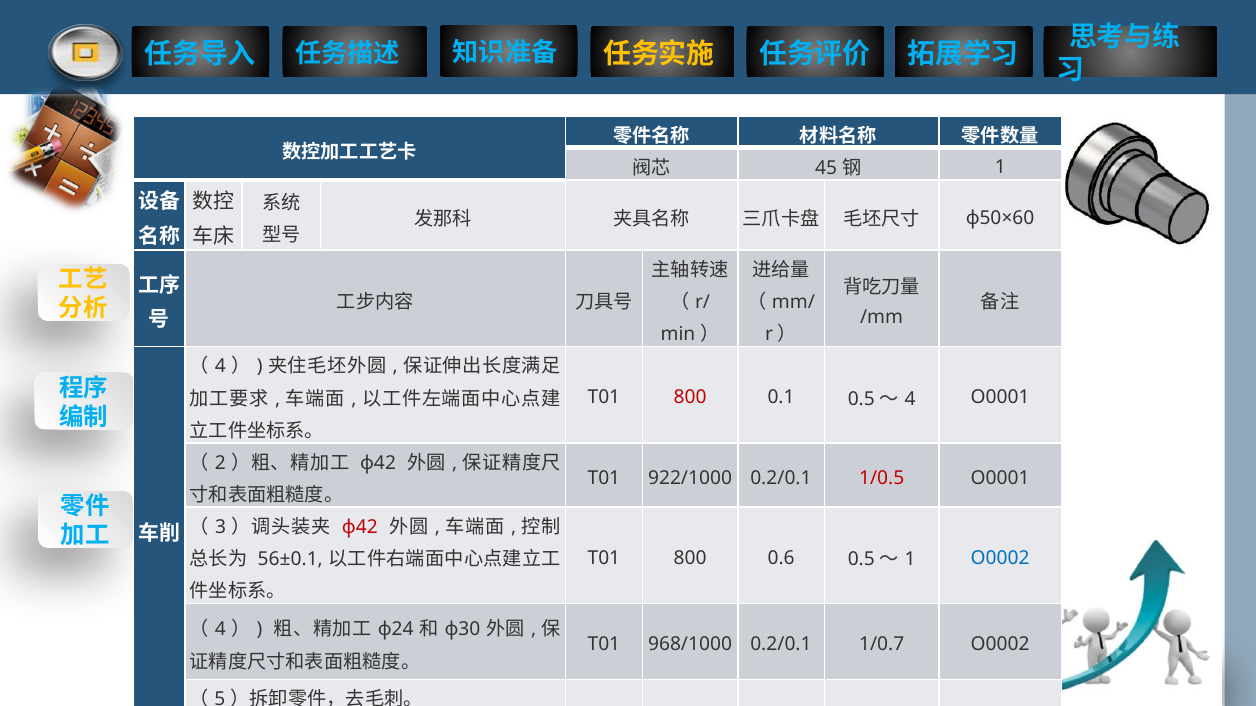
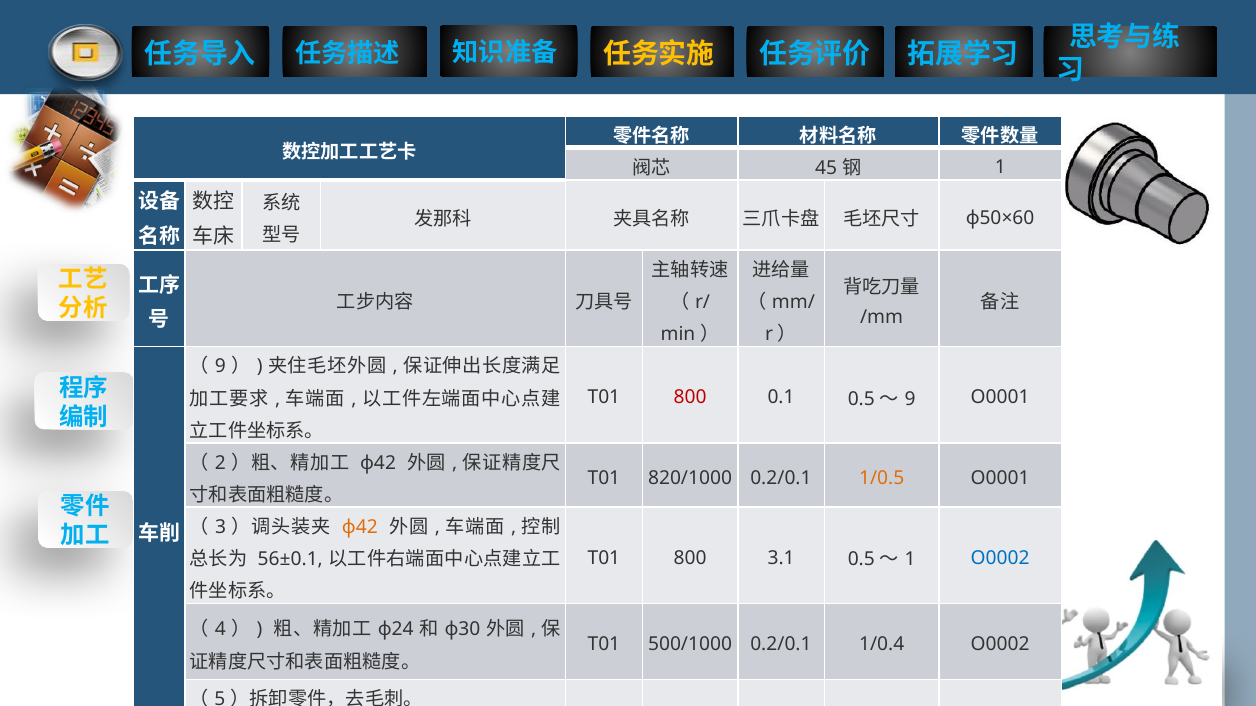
4 at (220, 367): 4 -> 9
4 at (910, 399): 4 -> 9
922/1000: 922/1000 -> 820/1000
1/0.5 colour: red -> orange
ϕ42 at (360, 528) colour: red -> orange
0.6: 0.6 -> 3.1
968/1000: 968/1000 -> 500/1000
1/0.7: 1/0.7 -> 1/0.4
